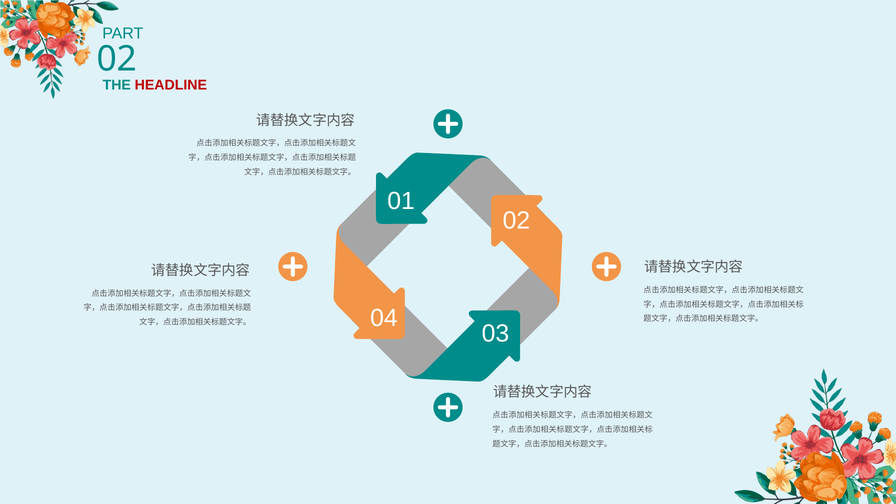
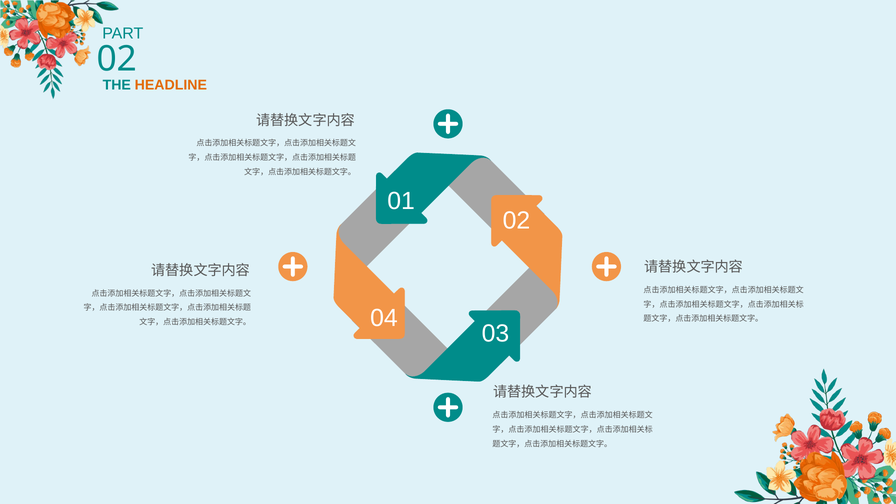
HEADLINE colour: red -> orange
